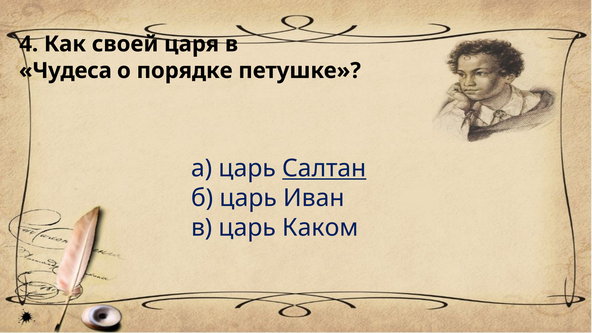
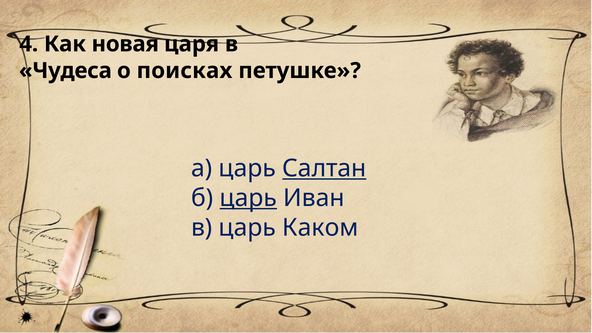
своей: своей -> новая
порядке: порядке -> поисках
царь at (248, 198) underline: none -> present
